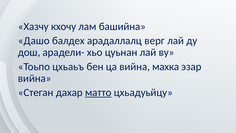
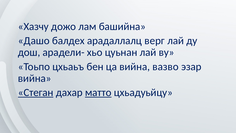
кхочу: кхочу -> дожо
махка: махка -> вазво
Стеган underline: none -> present
